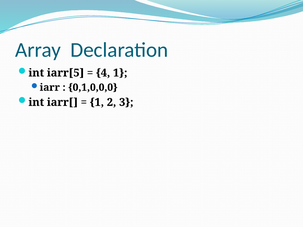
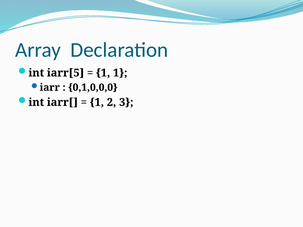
4 at (103, 73): 4 -> 1
